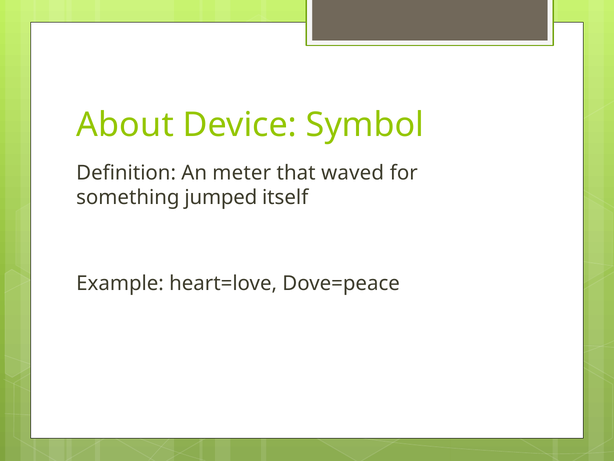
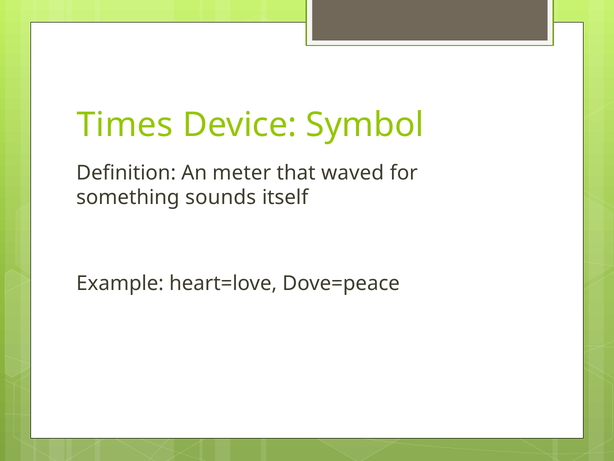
About: About -> Times
jumped: jumped -> sounds
